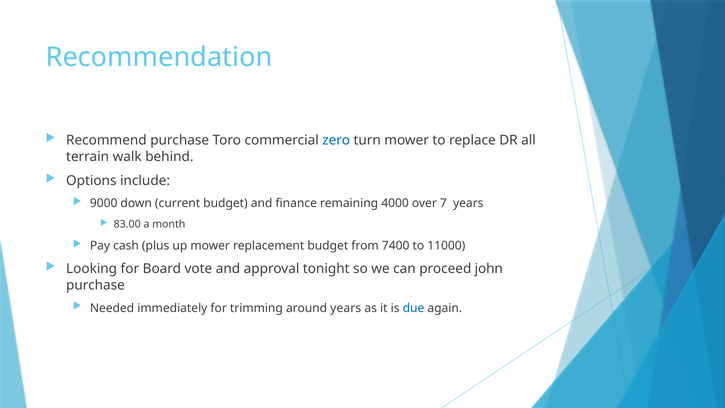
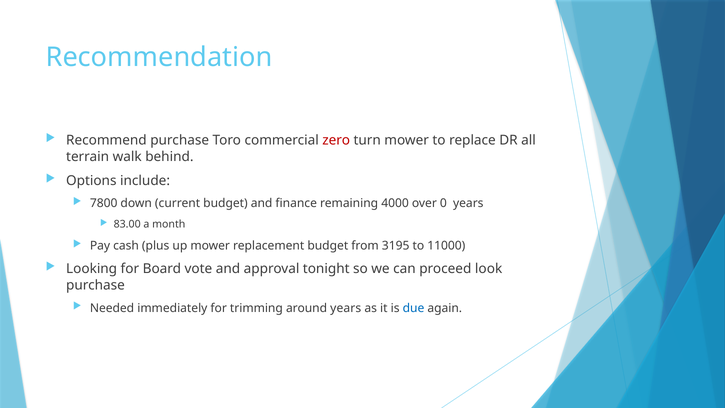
zero colour: blue -> red
9000: 9000 -> 7800
7: 7 -> 0
7400: 7400 -> 3195
john: john -> look
